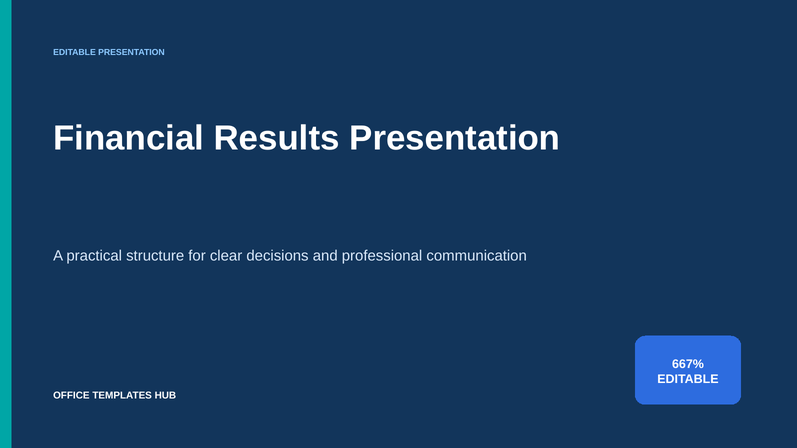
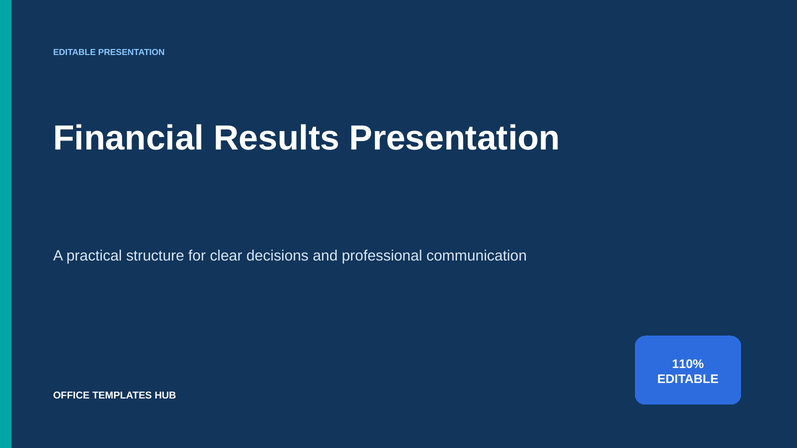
667%: 667% -> 110%
